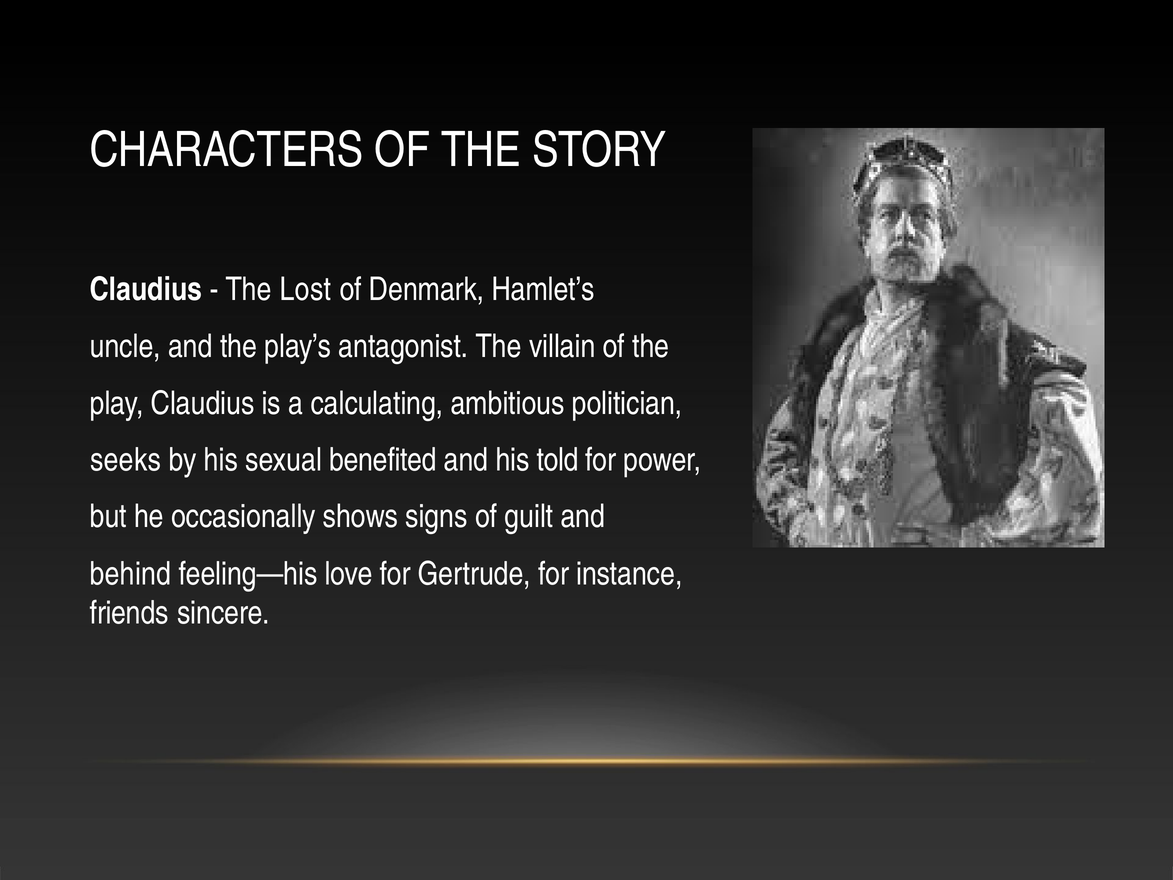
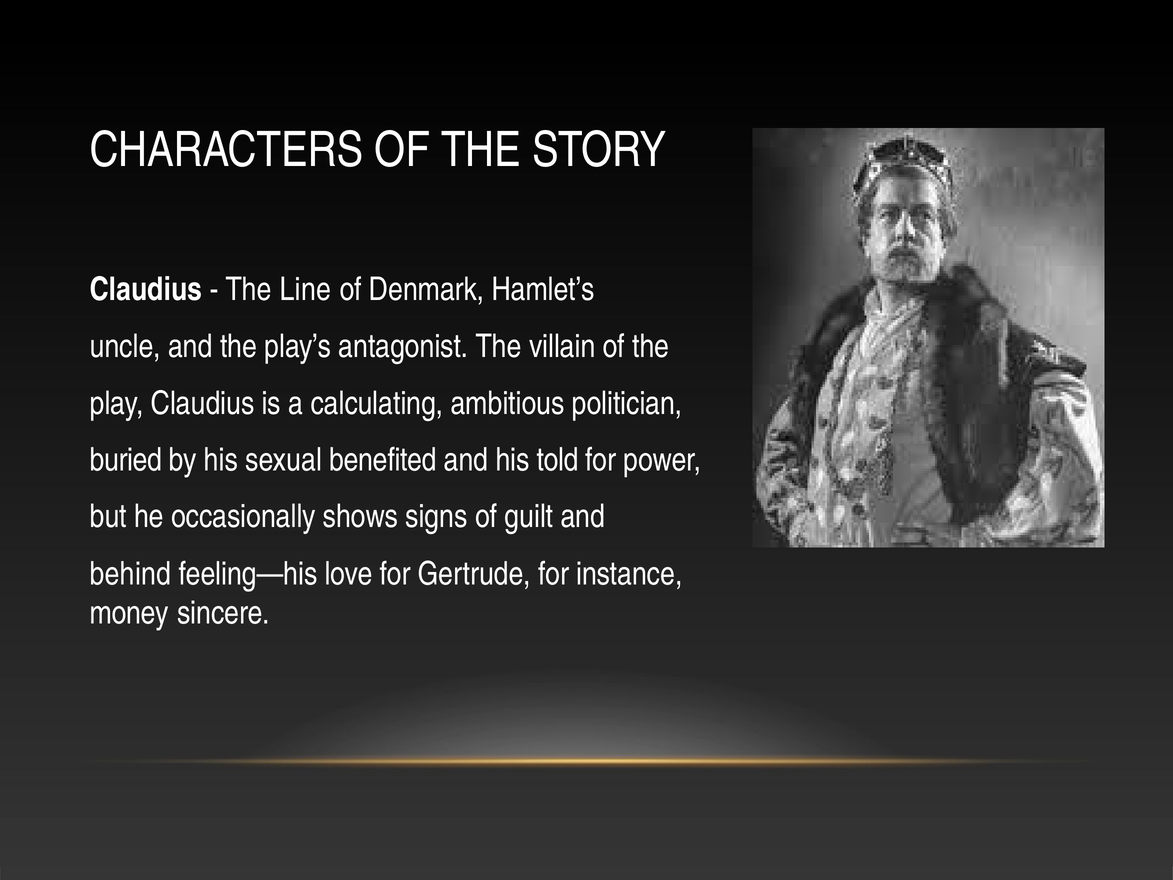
Lost: Lost -> Line
seeks: seeks -> buried
friends: friends -> money
